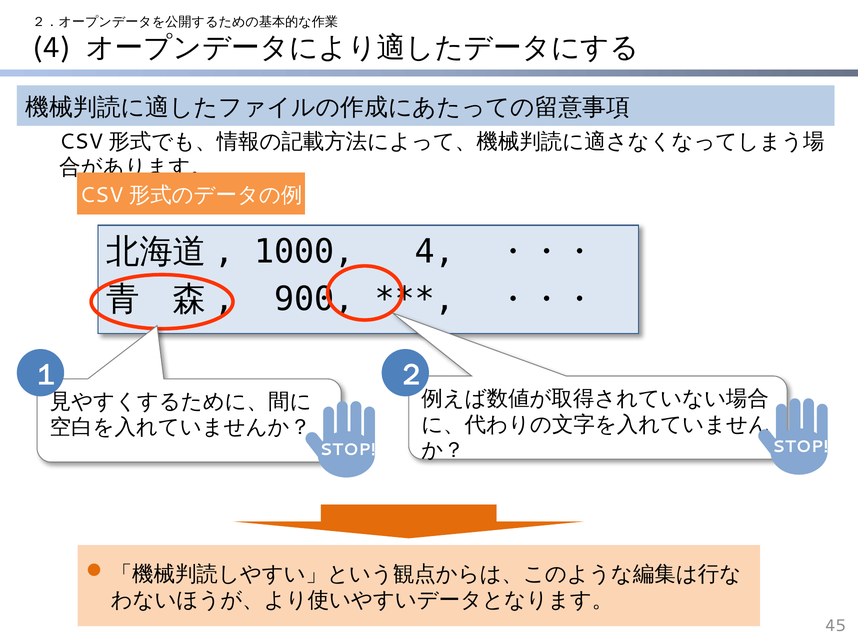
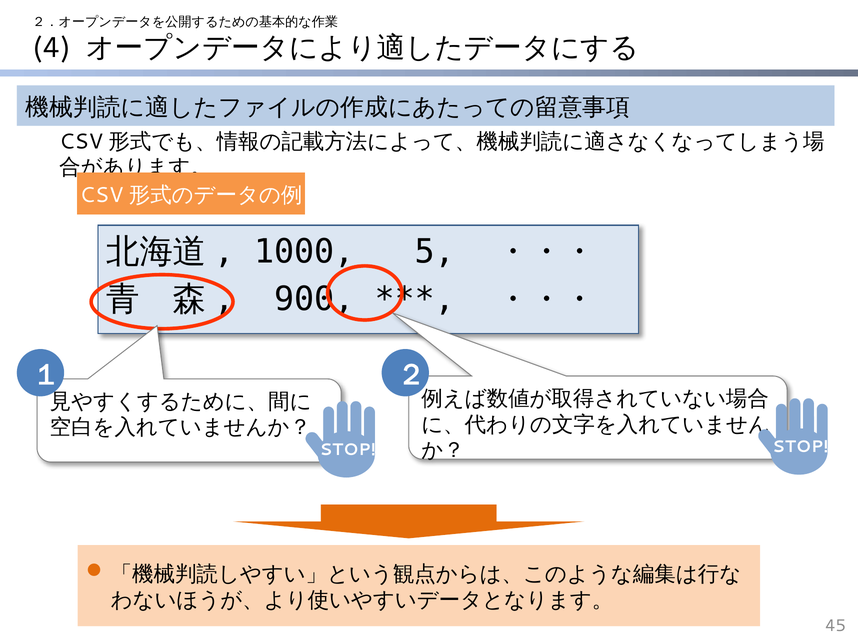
1000 4: 4 -> 5
